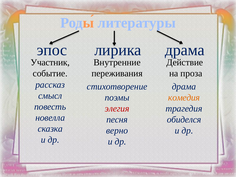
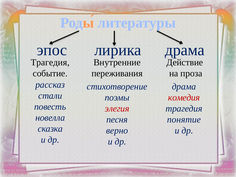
Участник at (50, 62): Участник -> Трагедия
смысл: смысл -> стали
комедия colour: orange -> red
обиделся: обиделся -> понятие
